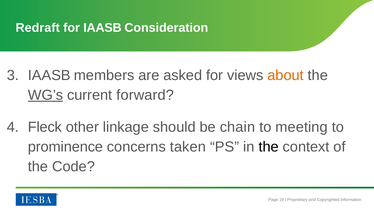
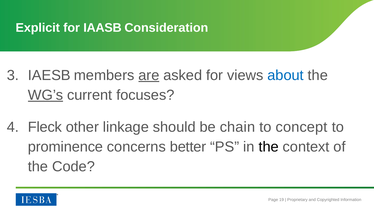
Redraft: Redraft -> Explicit
IAASB at (49, 75): IAASB -> IAESB
are underline: none -> present
about colour: orange -> blue
forward: forward -> focuses
meeting: meeting -> concept
taken: taken -> better
